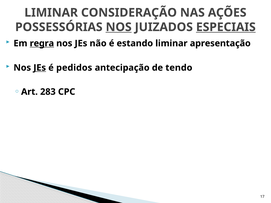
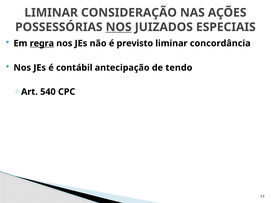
ESPECIAIS underline: present -> none
estando: estando -> previsto
apresentação: apresentação -> concordância
JEs at (40, 68) underline: present -> none
pedidos: pedidos -> contábil
283: 283 -> 540
